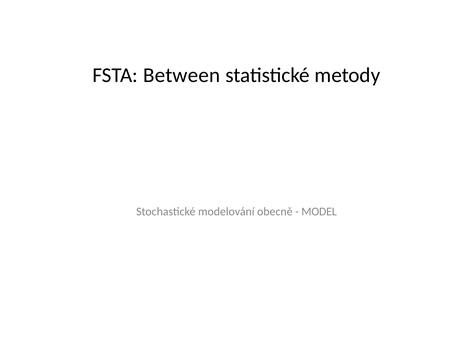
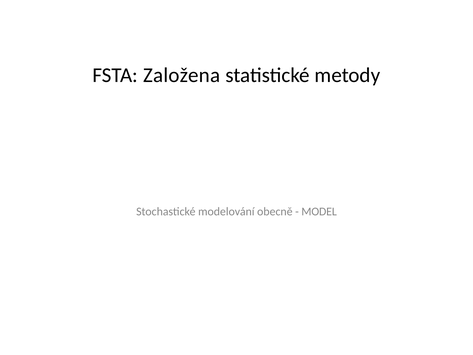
Between: Between -> Založena
